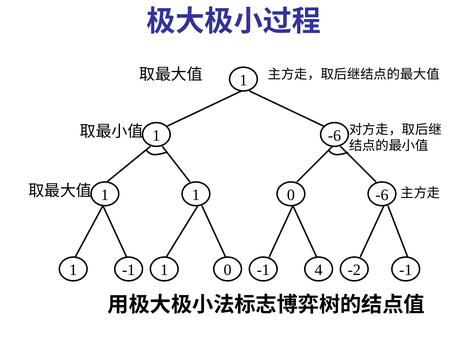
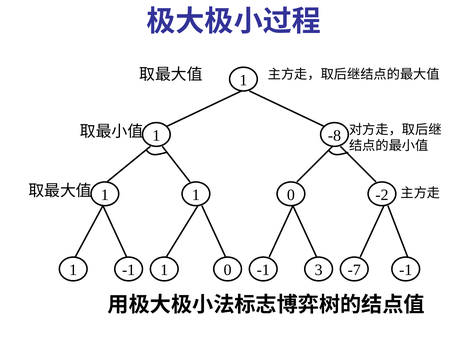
-6 at (334, 136): -6 -> -8
-6 at (382, 195): -6 -> -2
4: 4 -> 3
-2: -2 -> -7
